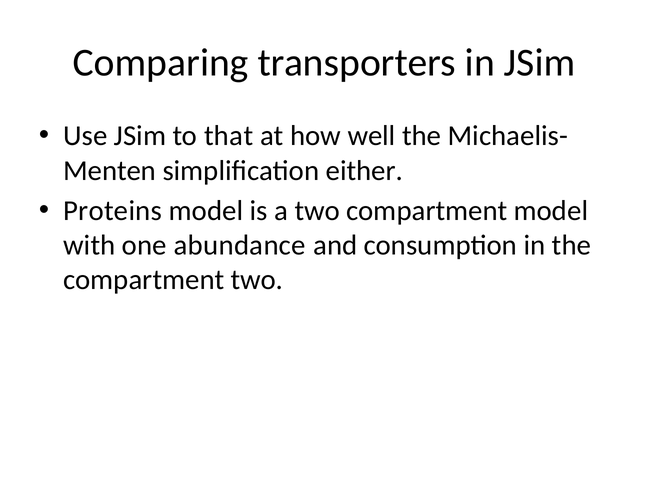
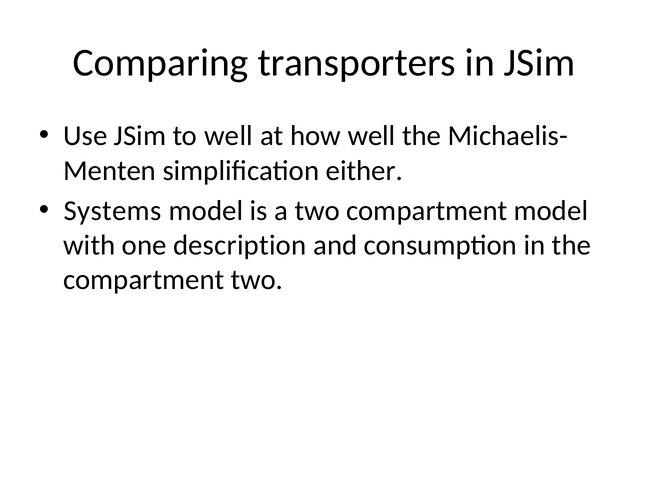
to that: that -> well
Proteins: Proteins -> Systems
abundance: abundance -> description
